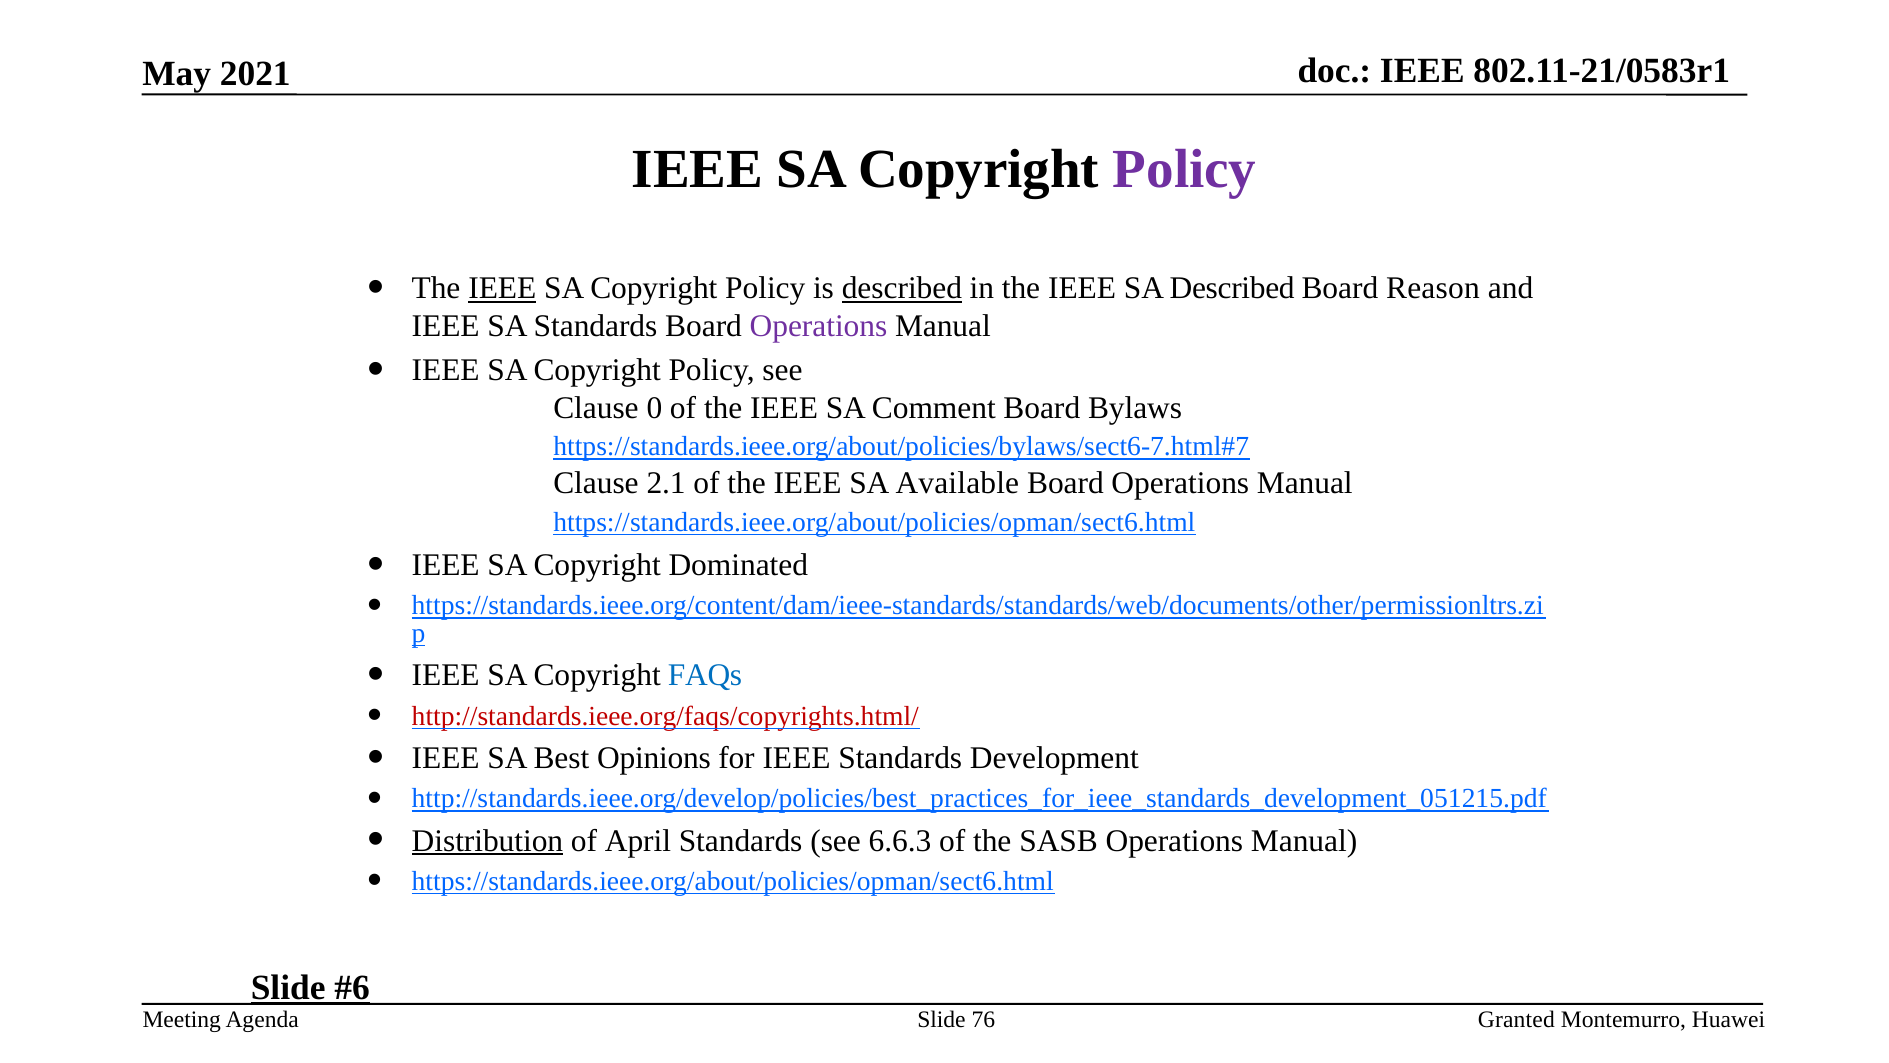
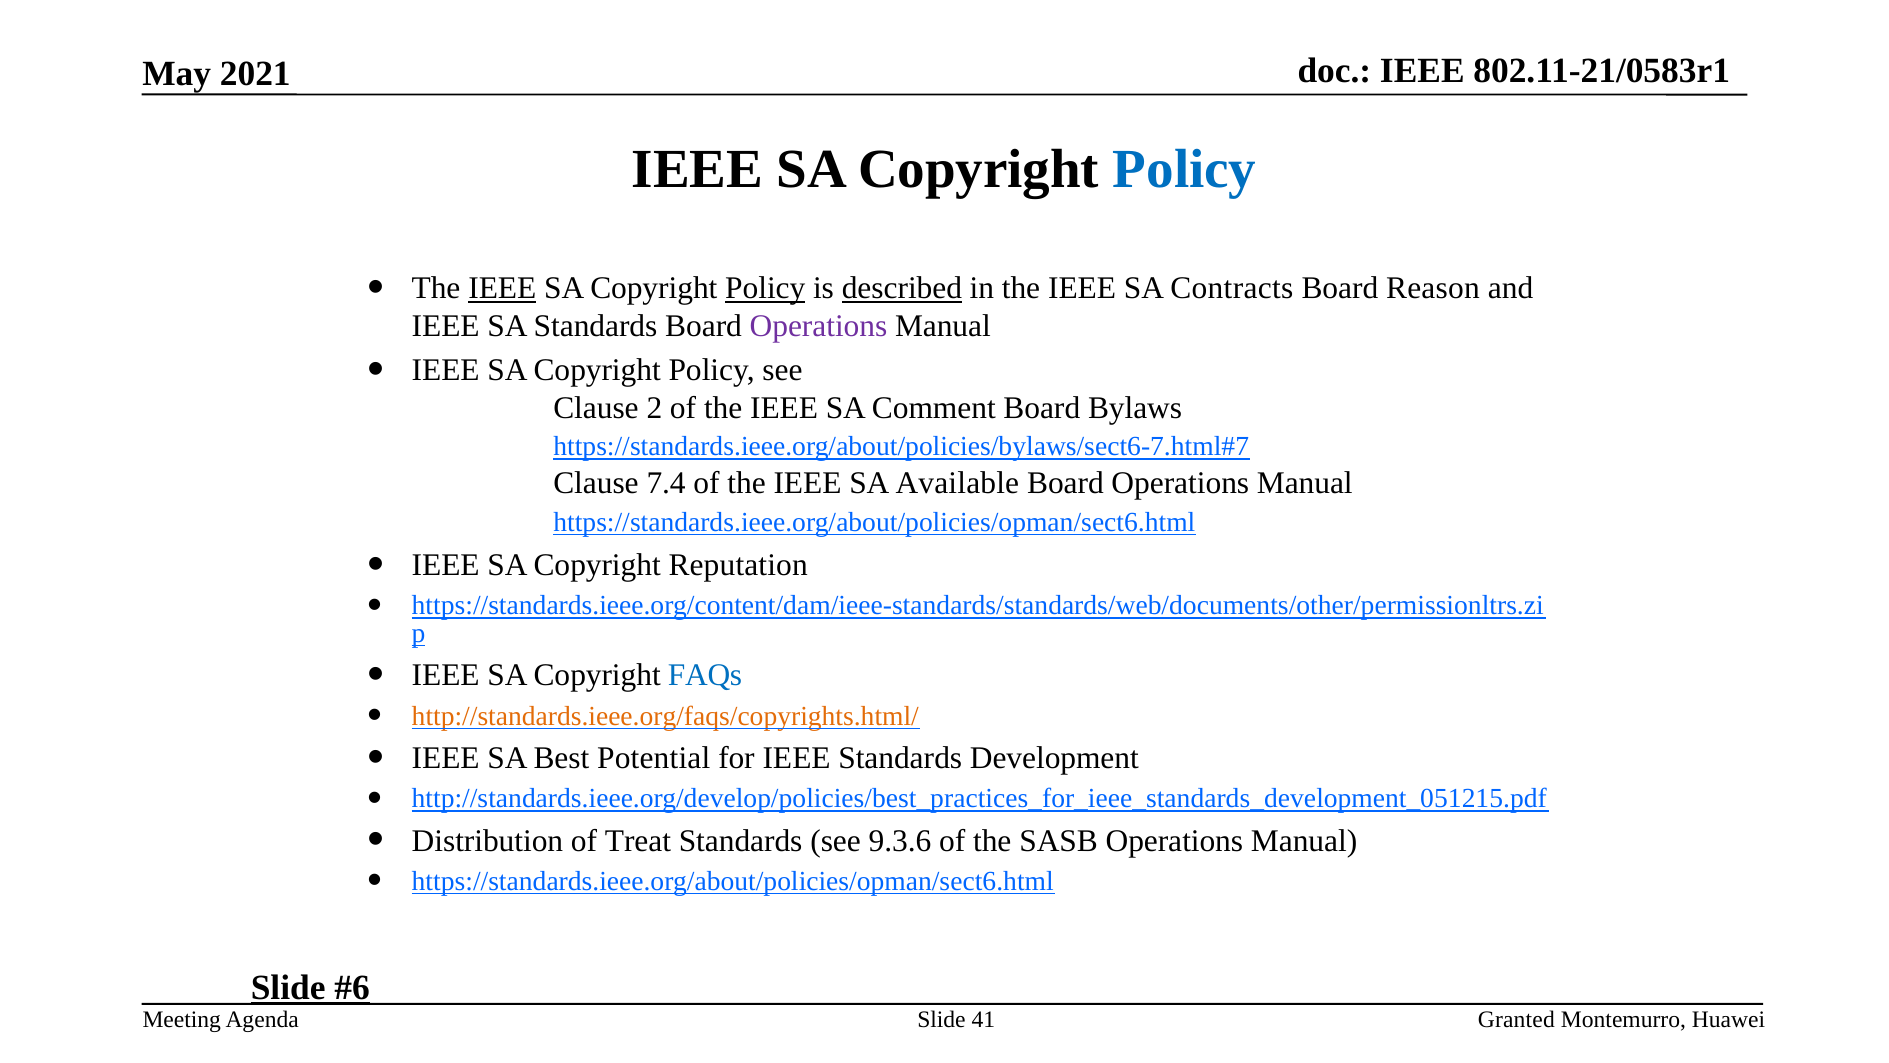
Policy at (1185, 169) colour: purple -> blue
Policy at (765, 288) underline: none -> present
SA Described: Described -> Contracts
0: 0 -> 2
2.1: 2.1 -> 7.4
Dominated: Dominated -> Reputation
http://standards.ieee.org/faqs/copyrights.html/ colour: red -> orange
Opinions: Opinions -> Potential
Distribution underline: present -> none
April: April -> Treat
6.6.3: 6.6.3 -> 9.3.6
76: 76 -> 41
